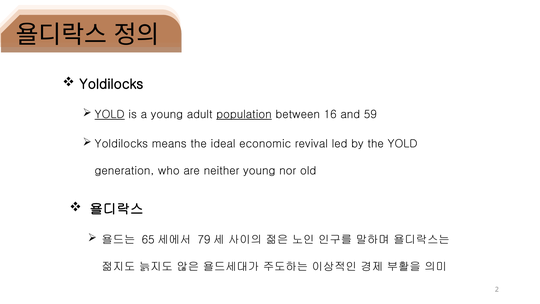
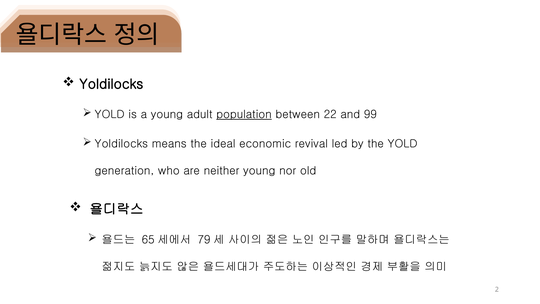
YOLD at (110, 114) underline: present -> none
16: 16 -> 22
59: 59 -> 99
